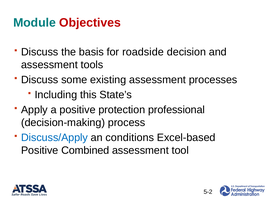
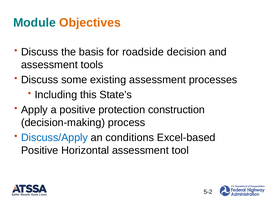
Objectives colour: red -> orange
professional: professional -> construction
Combined: Combined -> Horizontal
